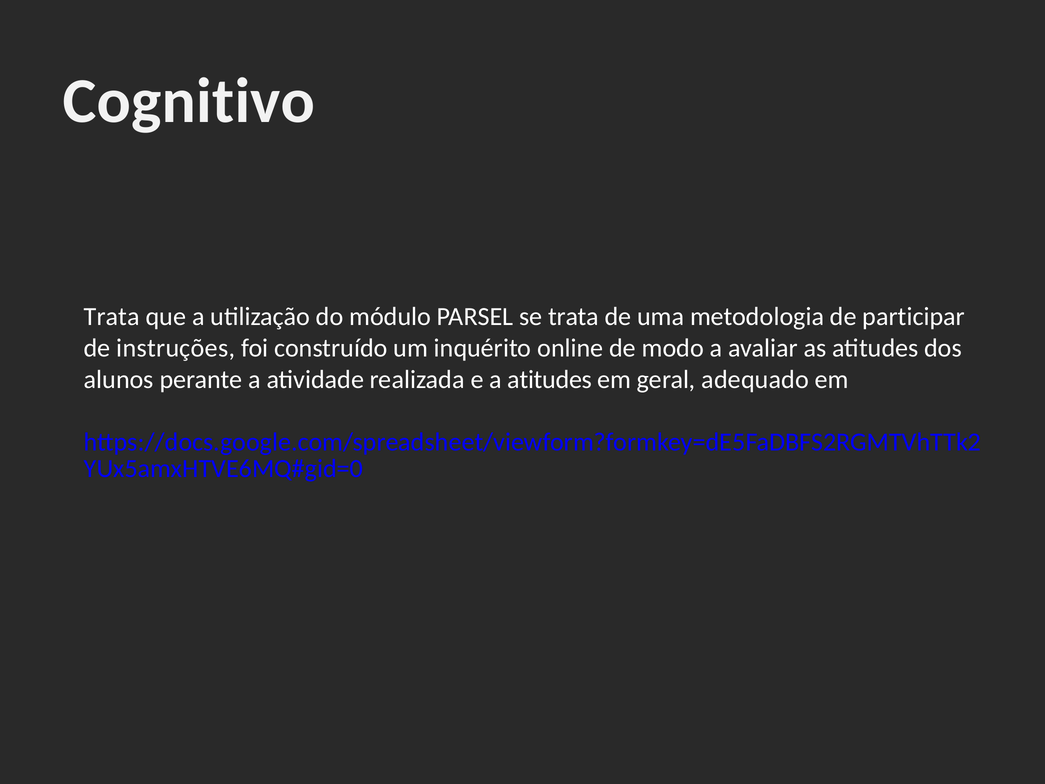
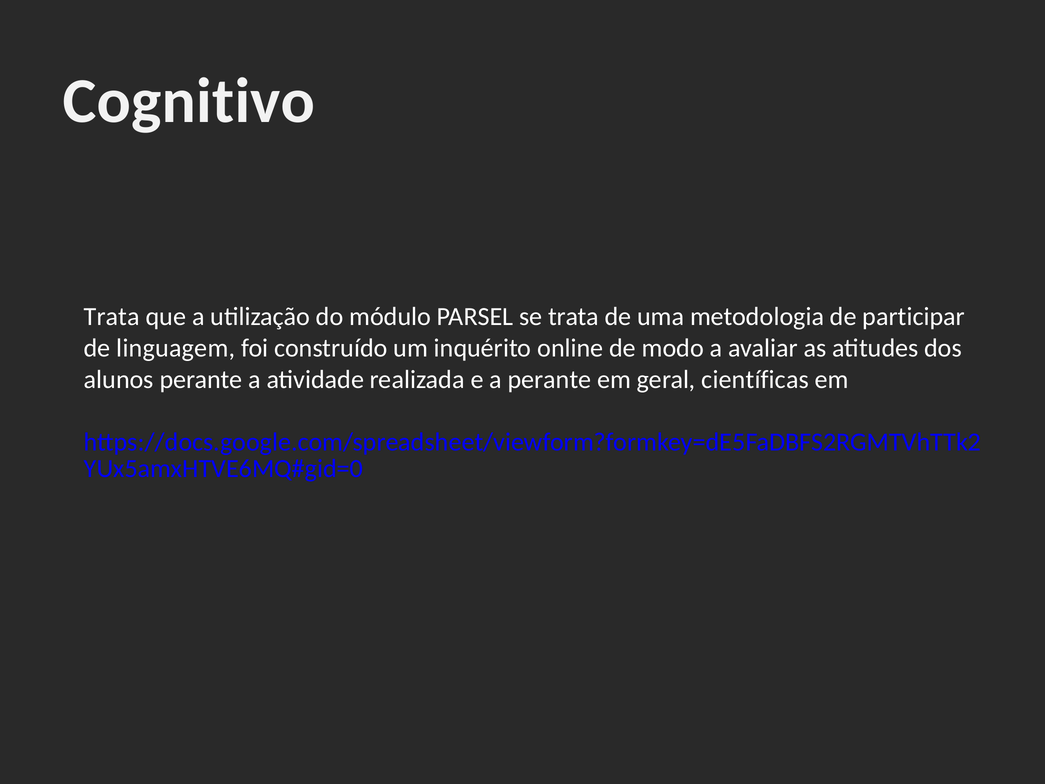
instruções: instruções -> linguagem
a atitudes: atitudes -> perante
adequado: adequado -> científicas
